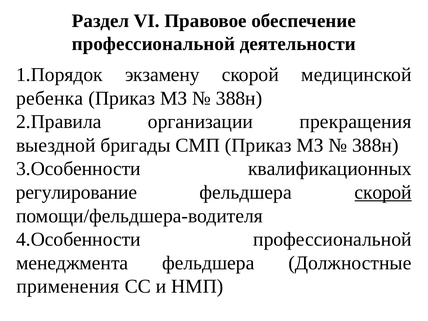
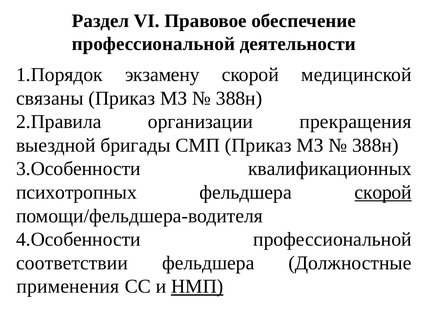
ребенка: ребенка -> связаны
регулирование: регулирование -> психотропных
менеджмента: менеджмента -> соответствии
НМП underline: none -> present
